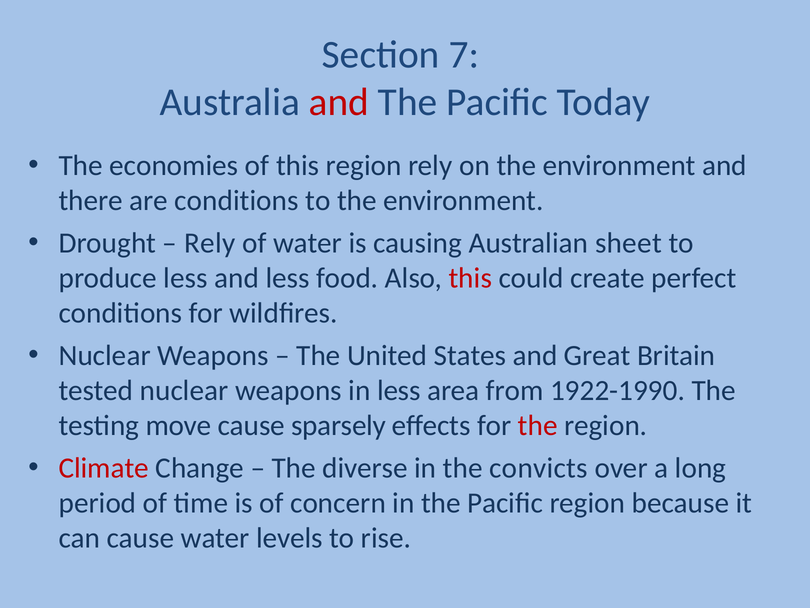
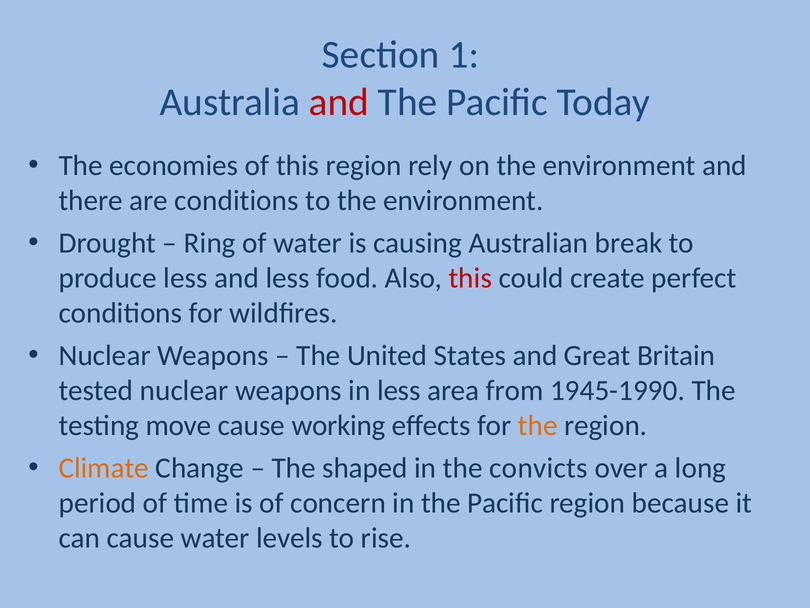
7: 7 -> 1
Rely at (210, 243): Rely -> Ring
sheet: sheet -> break
1922-1990: 1922-1990 -> 1945-1990
sparsely: sparsely -> working
the at (538, 425) colour: red -> orange
Climate colour: red -> orange
diverse: diverse -> shaped
